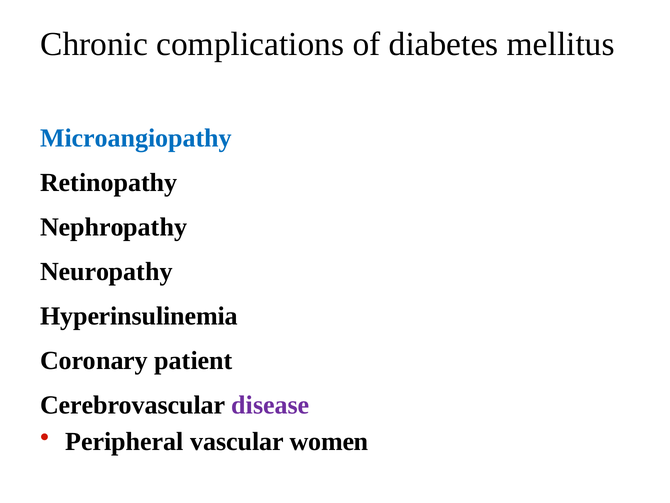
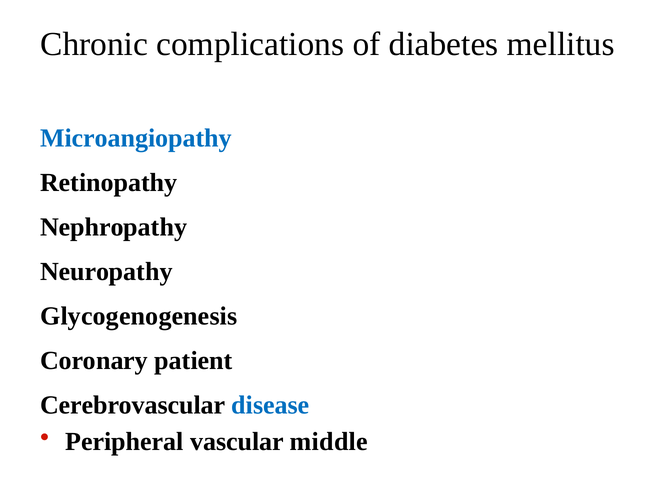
Hyperinsulinemia: Hyperinsulinemia -> Glycogenogenesis
disease colour: purple -> blue
women: women -> middle
